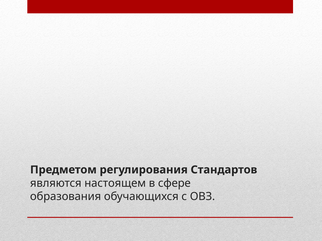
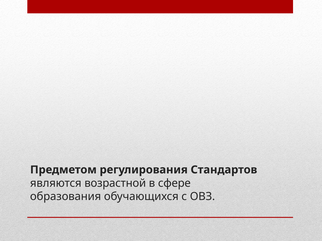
настоящем: настоящем -> возрастной
